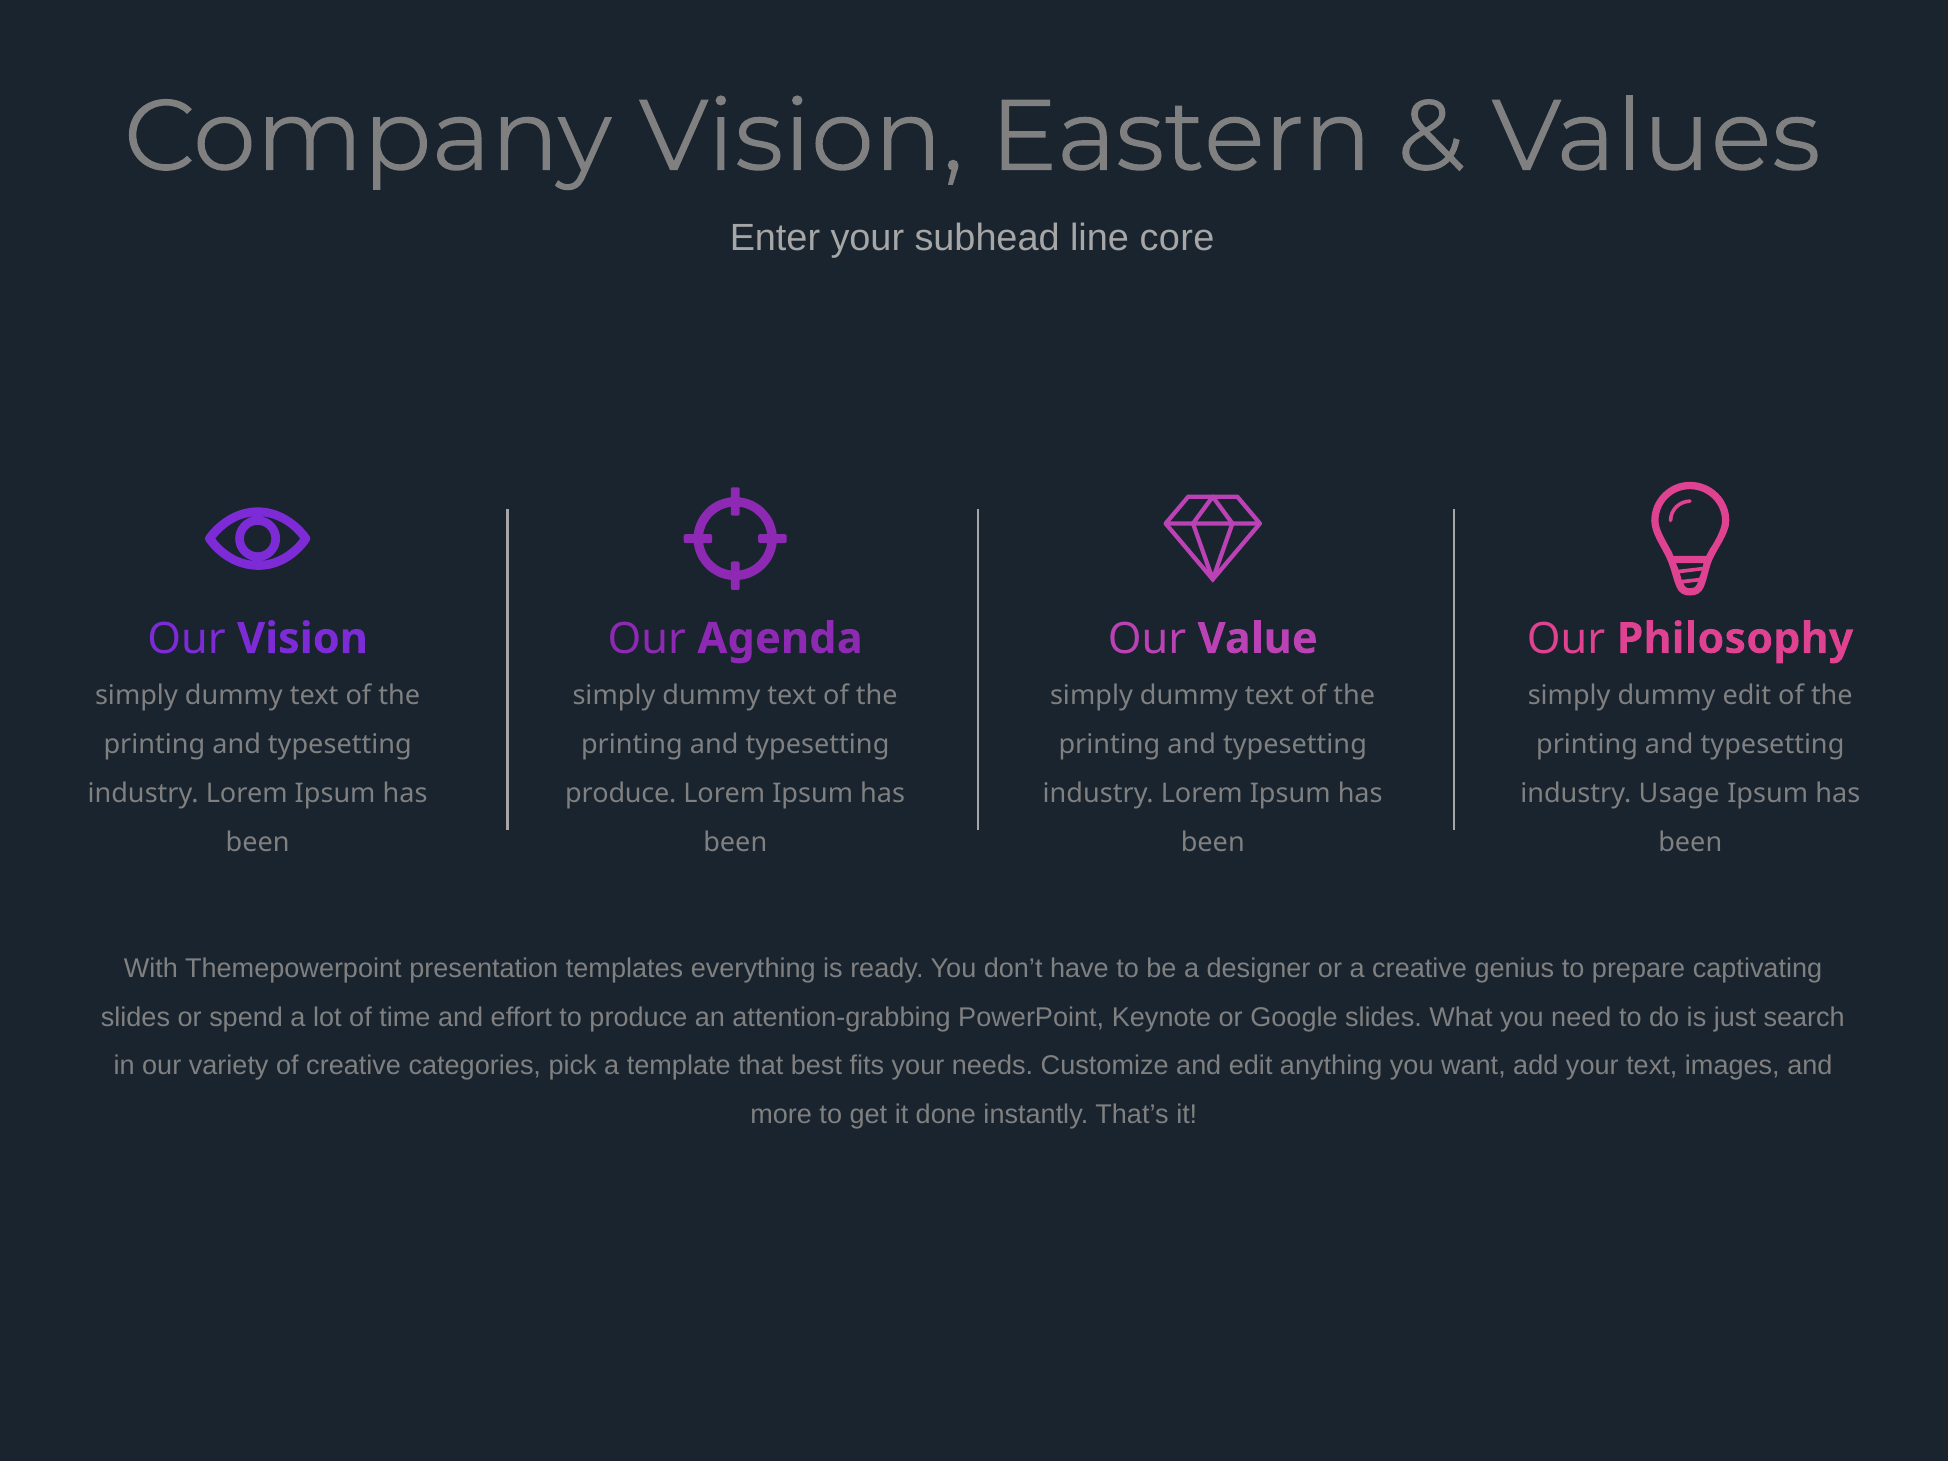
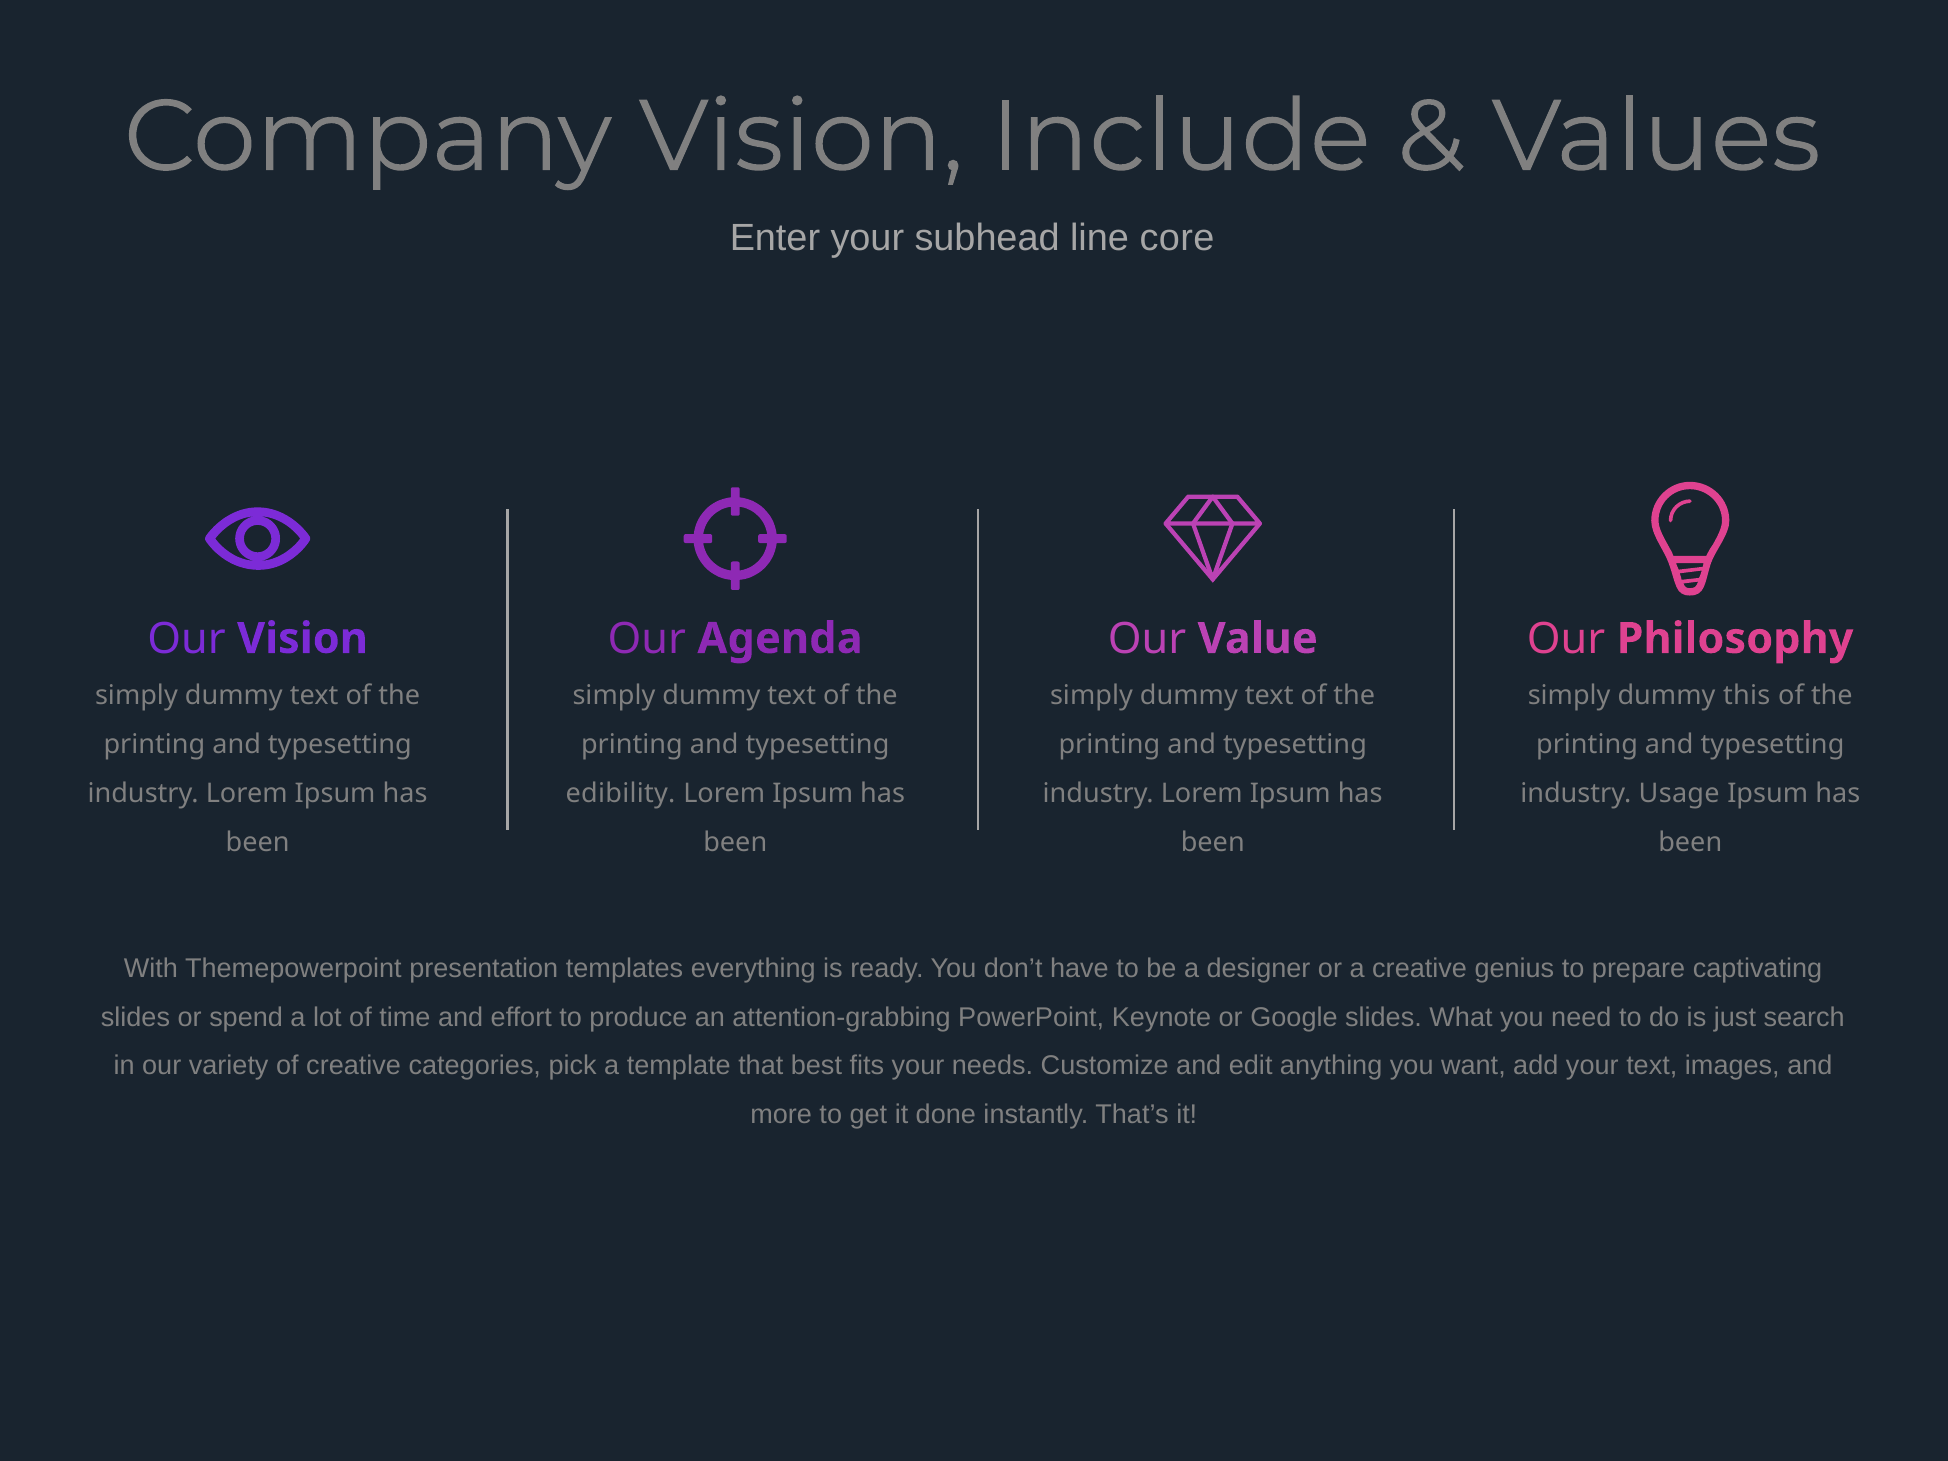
Eastern: Eastern -> Include
dummy edit: edit -> this
produce at (621, 793): produce -> edibility
